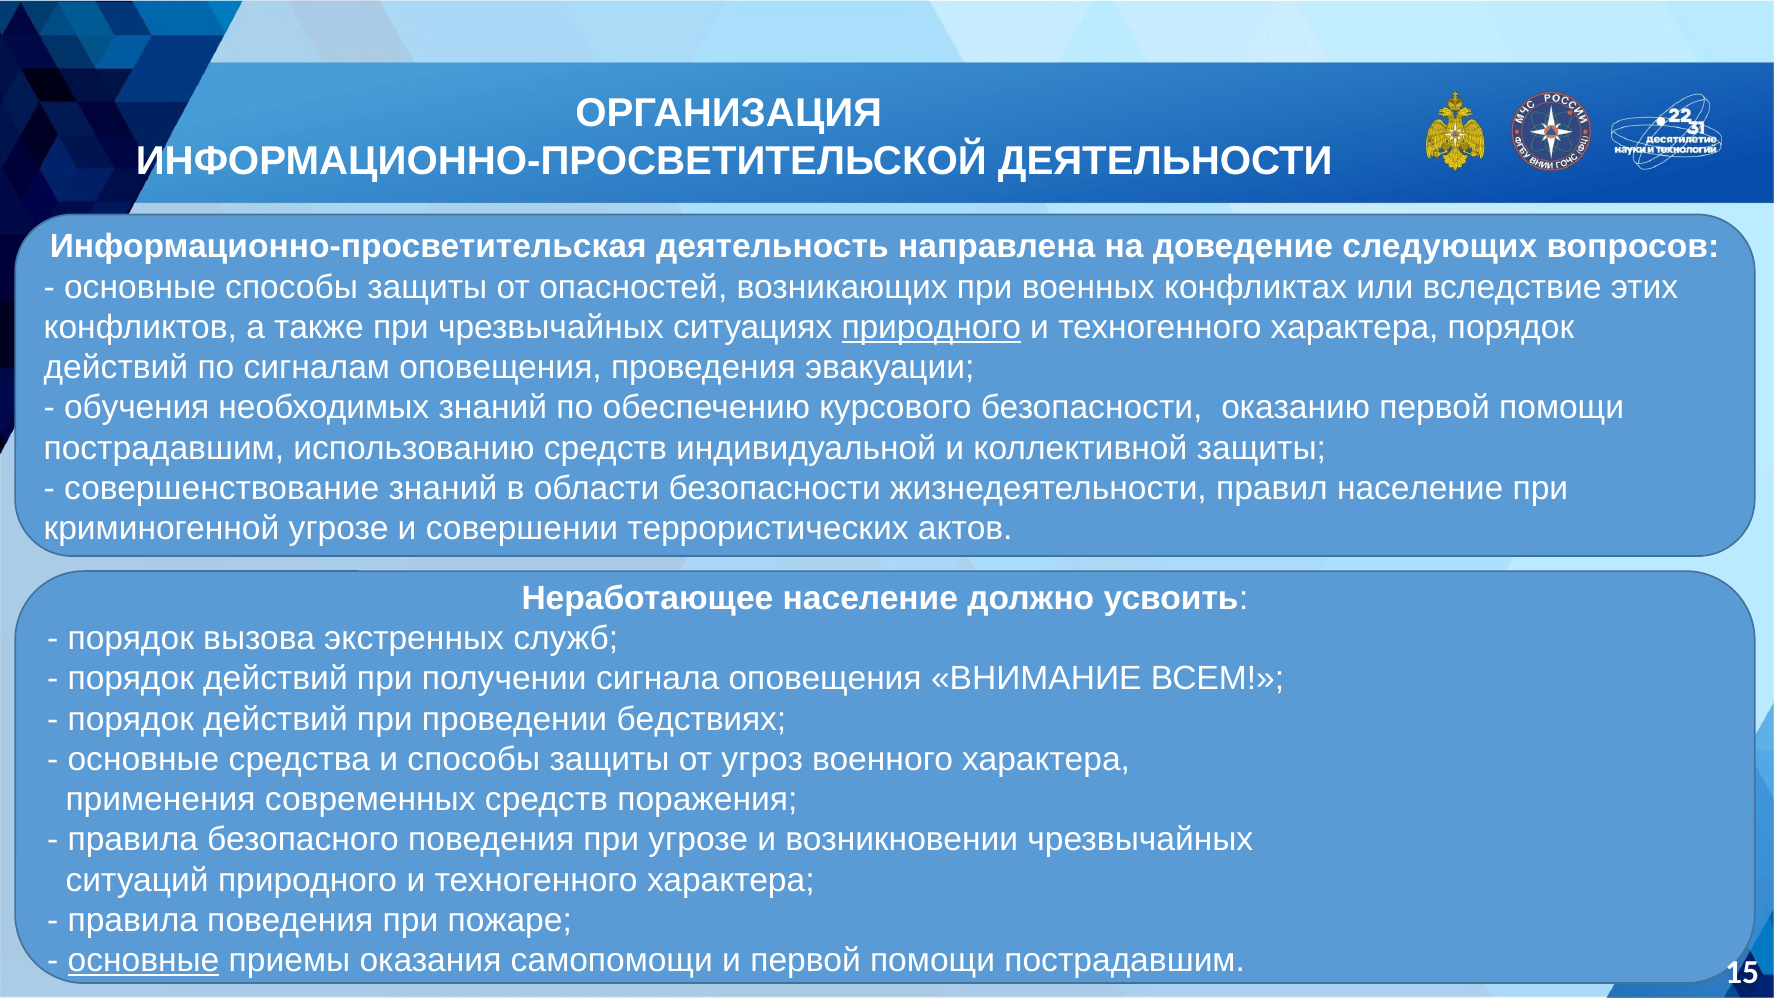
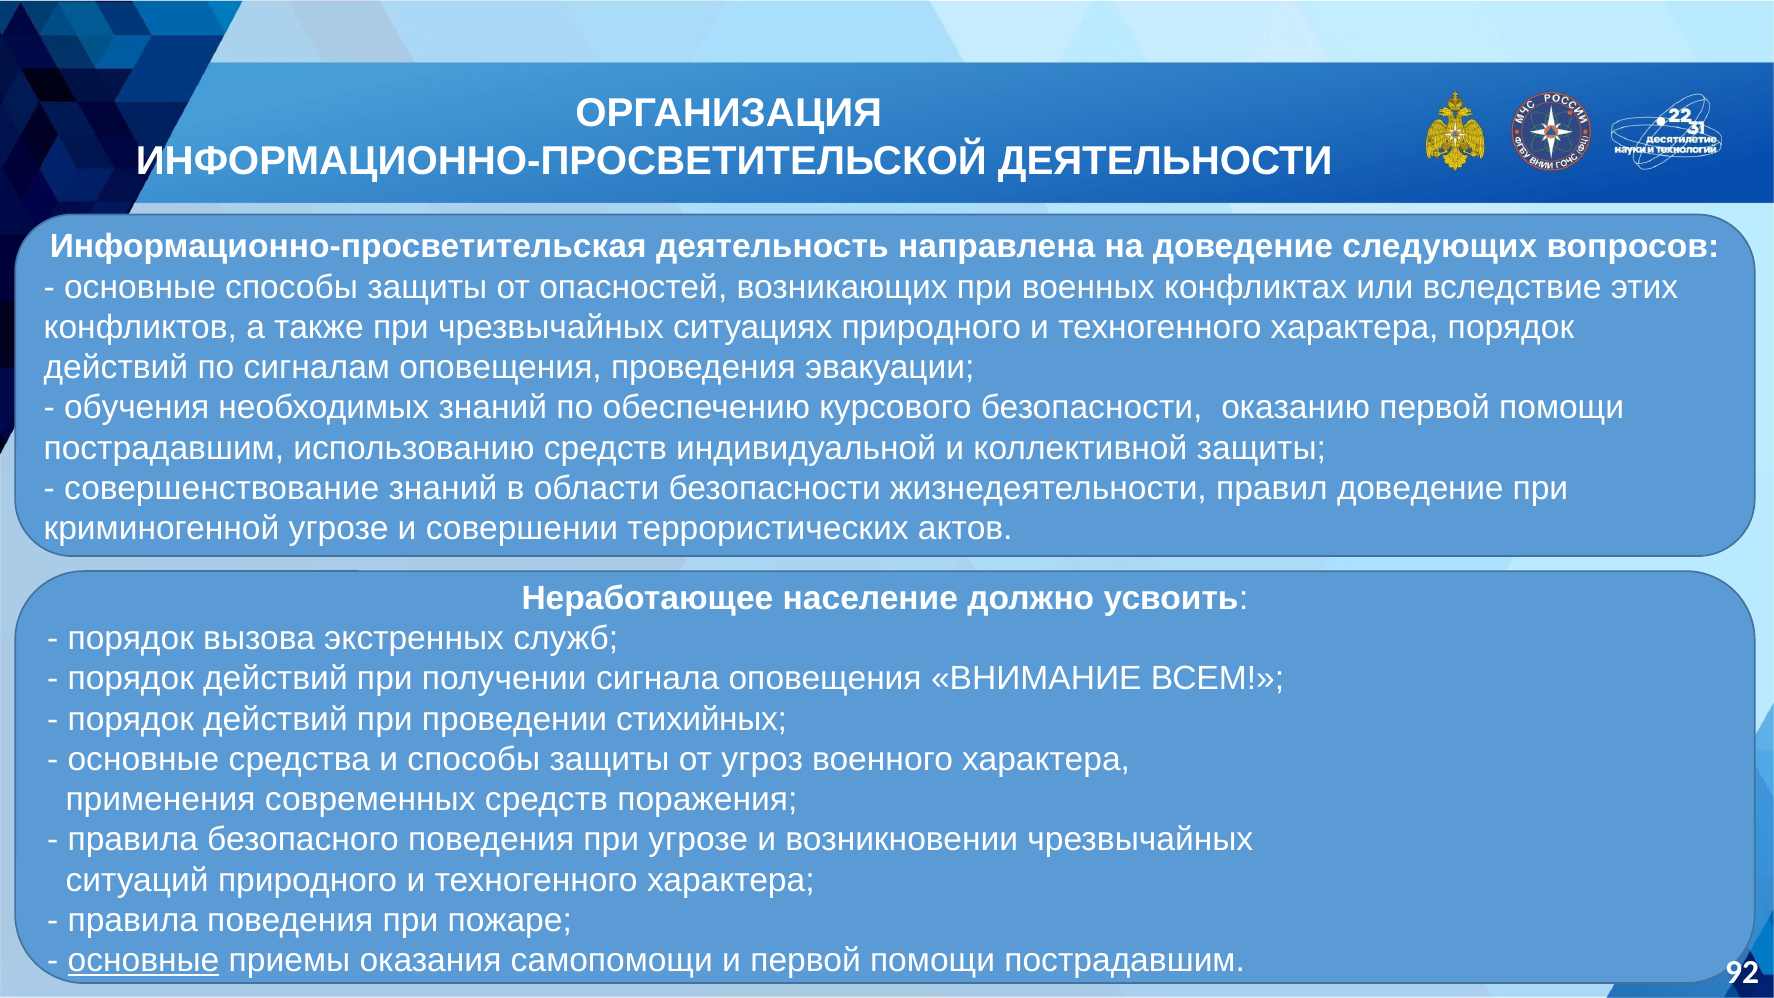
природного at (931, 327) underline: present -> none
правил население: население -> доведение
бедствиях: бедствиях -> стихийных
15: 15 -> 92
